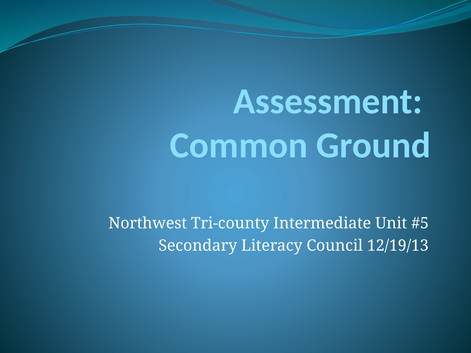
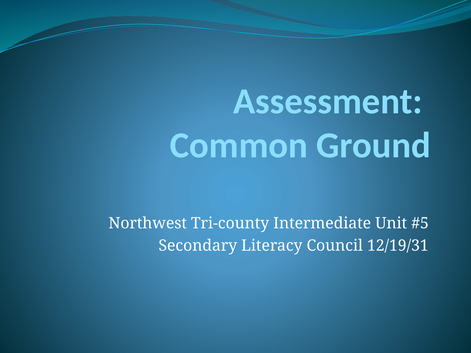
12/19/13: 12/19/13 -> 12/19/31
